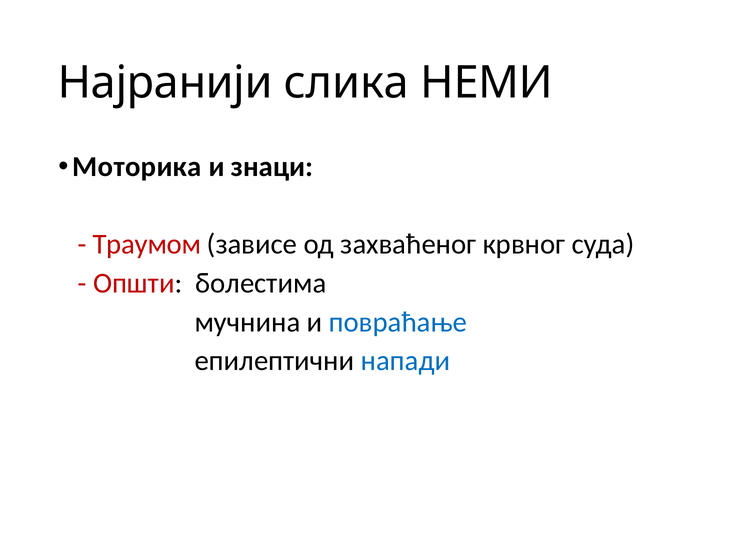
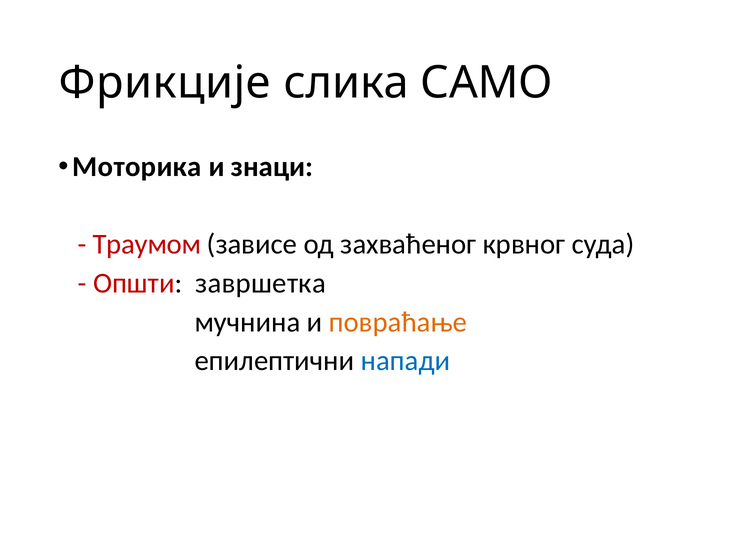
Најранији: Најранији -> Фрикције
НЕМИ: НЕМИ -> САМО
болестима: болестима -> завршетка
повраћање colour: blue -> orange
